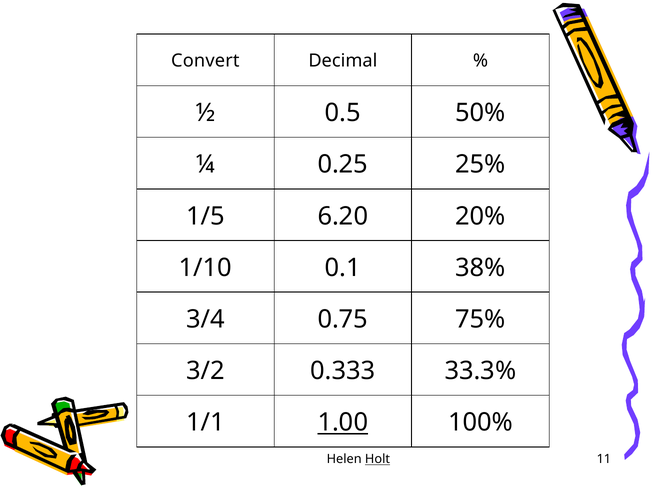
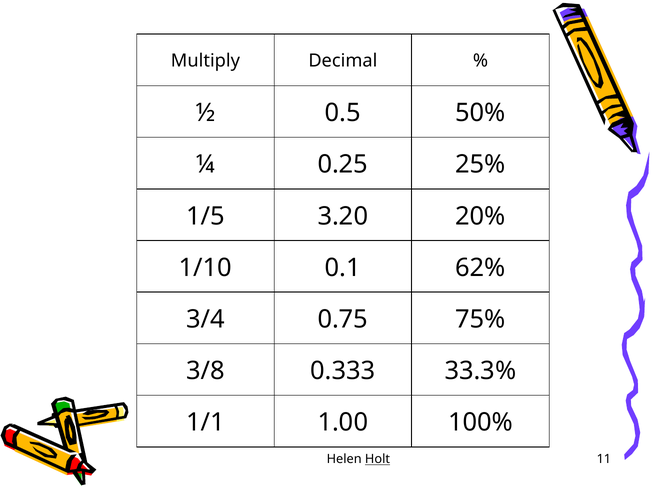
Convert: Convert -> Multiply
6.20: 6.20 -> 3.20
38%: 38% -> 62%
3/2: 3/2 -> 3/8
1.00 underline: present -> none
